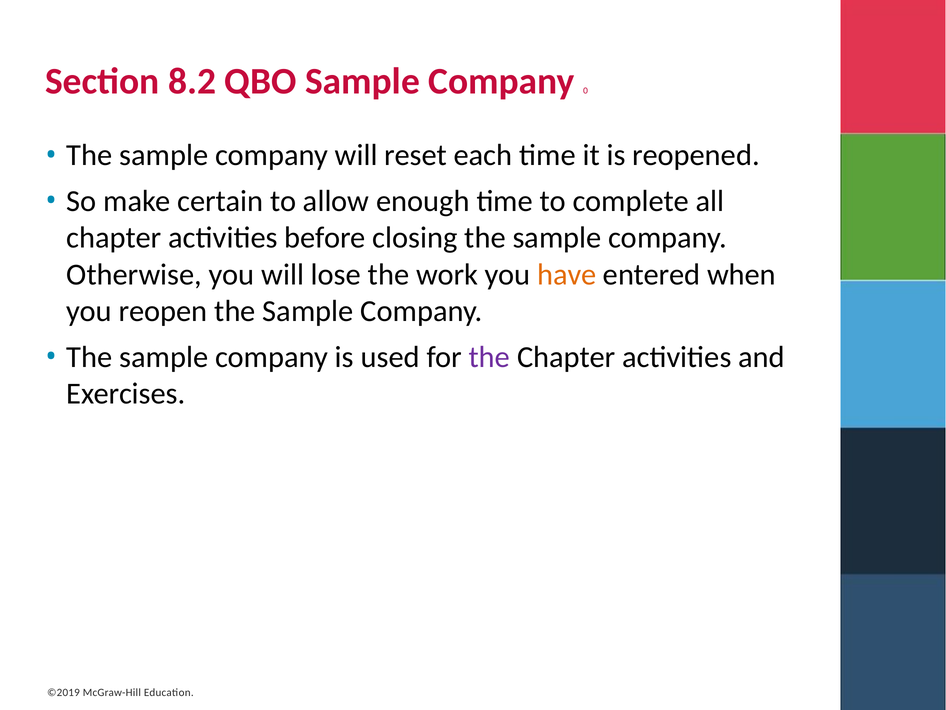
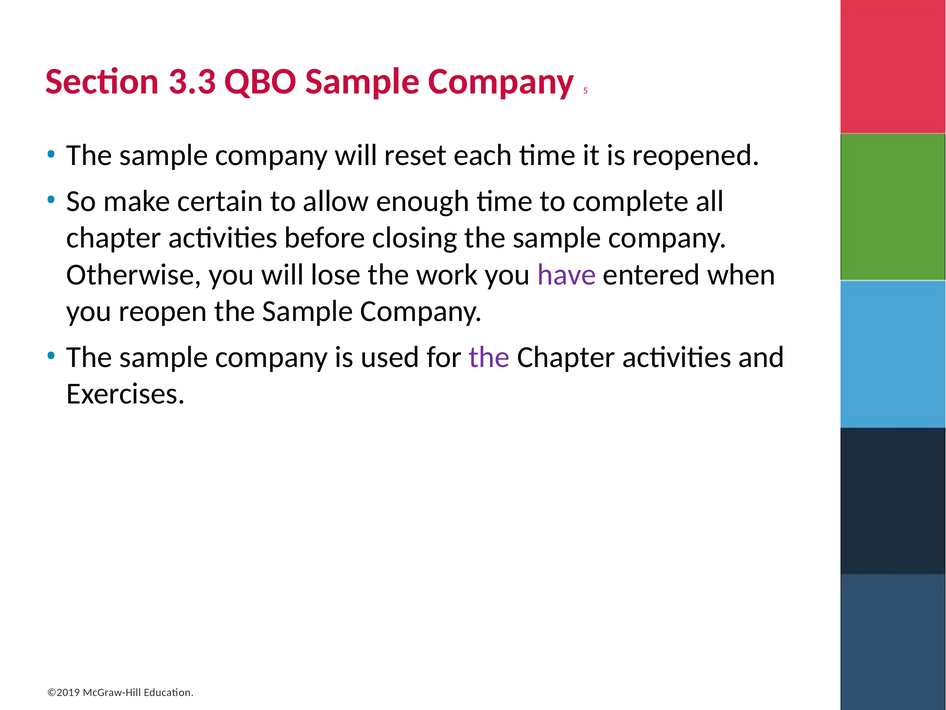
8.2: 8.2 -> 3.3
0: 0 -> 5
have colour: orange -> purple
